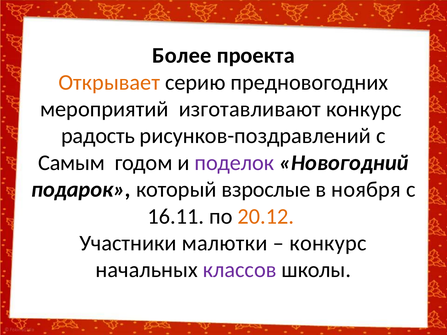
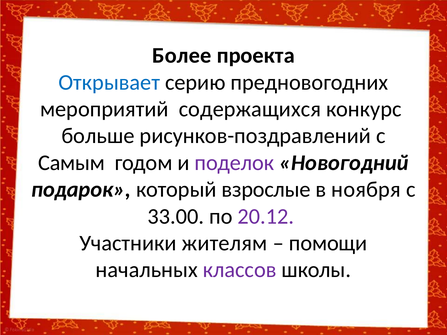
Открывает colour: orange -> blue
изготавливают: изготавливают -> содержащихся
радость: радость -> больше
16.11: 16.11 -> 33.00
20.12 colour: orange -> purple
малютки: малютки -> жителям
конкурс at (328, 243): конкурс -> помощи
